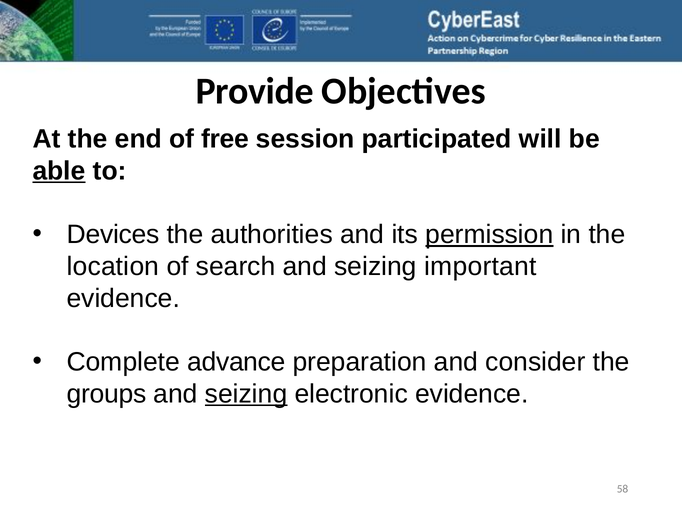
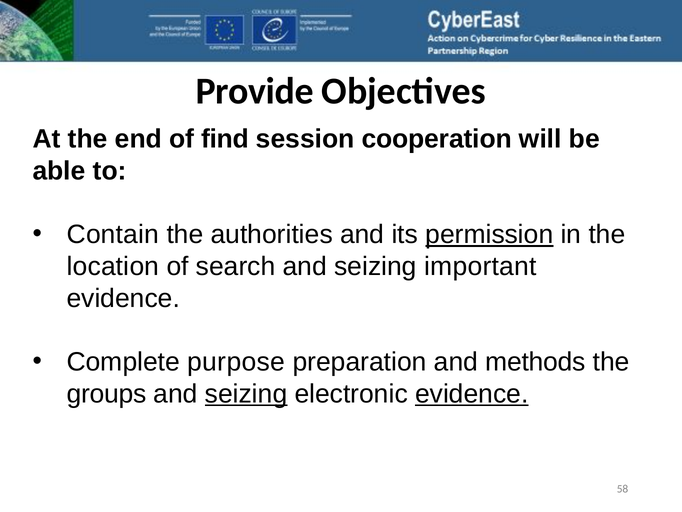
free: free -> find
participated: participated -> cooperation
able underline: present -> none
Devices: Devices -> Contain
advance: advance -> purpose
consider: consider -> methods
evidence at (472, 394) underline: none -> present
